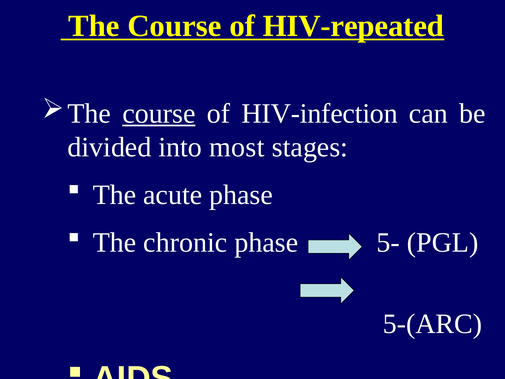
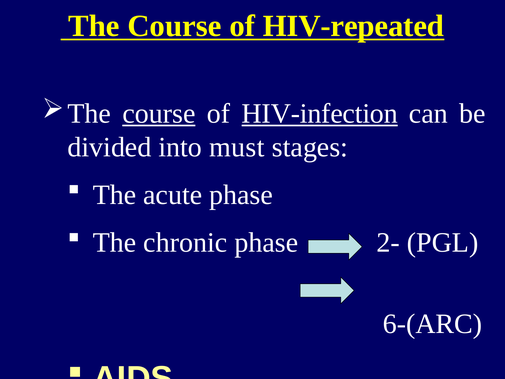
HIV-infection underline: none -> present
most: most -> must
5-: 5- -> 2-
5-(ARC: 5-(ARC -> 6-(ARC
